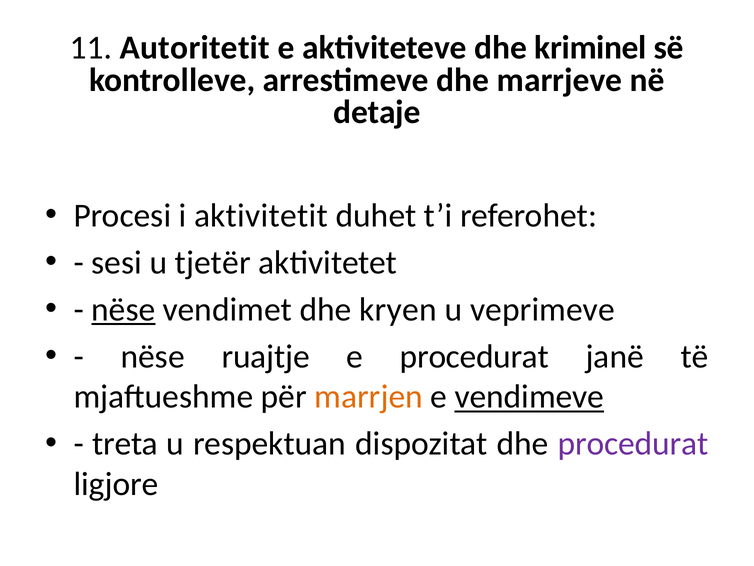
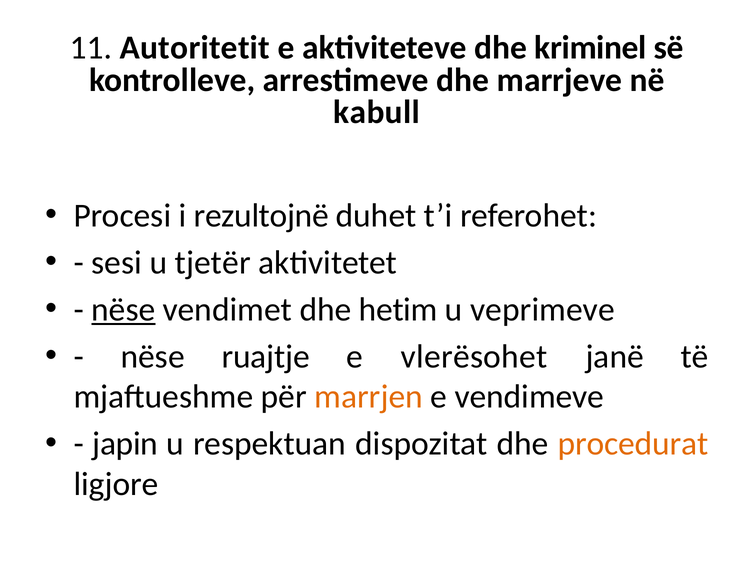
detaje: detaje -> kabull
aktivitetit: aktivitetit -> rezultojnë
kryen: kryen -> hetim
e procedurat: procedurat -> vlerësohet
vendimeve underline: present -> none
treta: treta -> japin
procedurat at (633, 443) colour: purple -> orange
